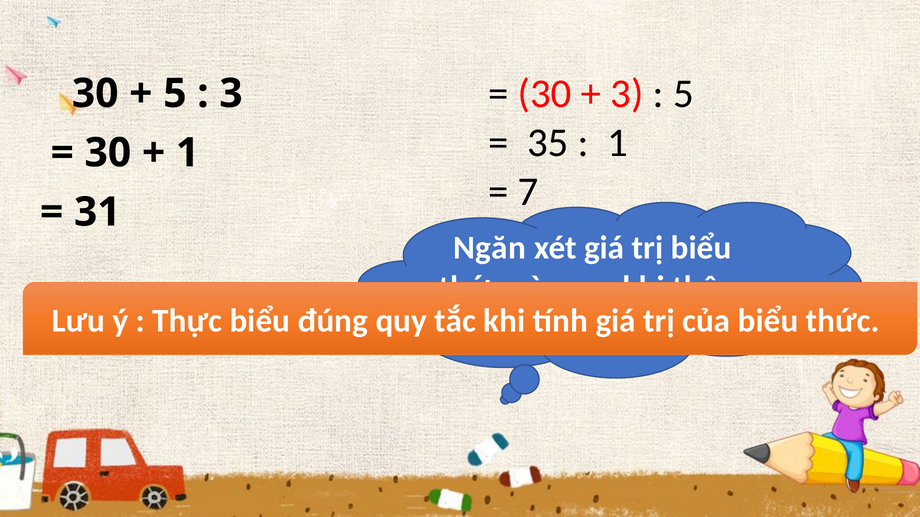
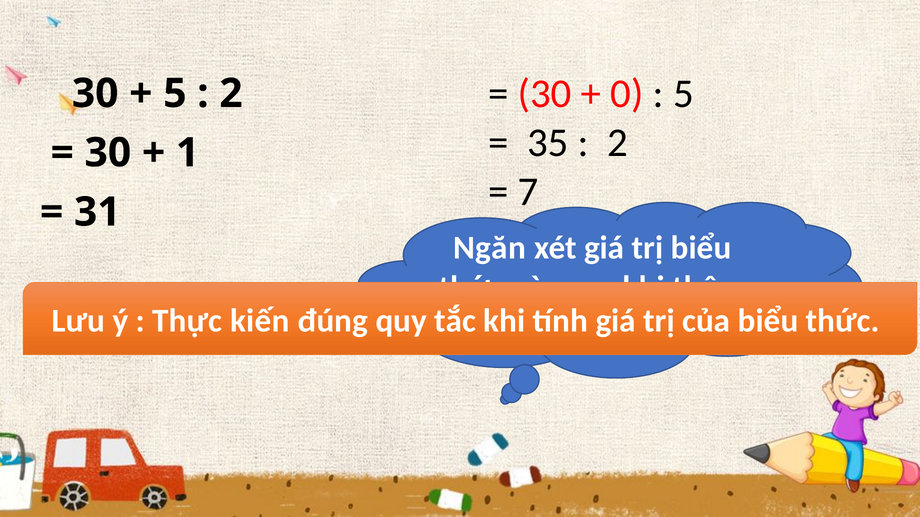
3 at (627, 94): 3 -> 0
3 at (231, 94): 3 -> 2
1 at (618, 143): 1 -> 2
Thực biểu: biểu -> kiến
